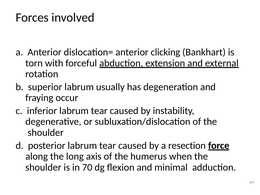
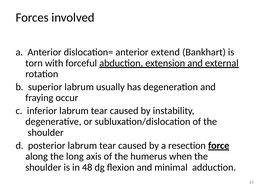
clicking: clicking -> extend
70: 70 -> 48
